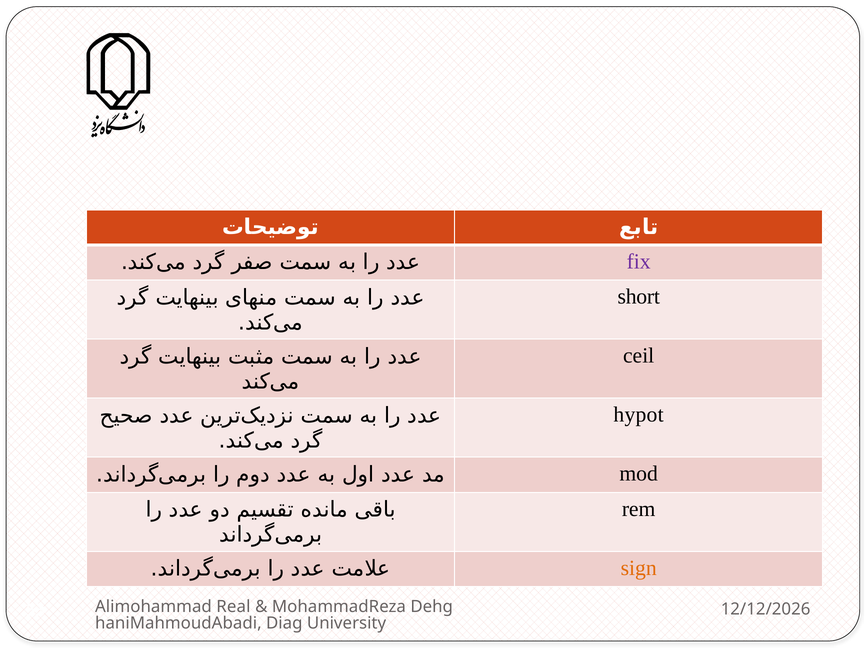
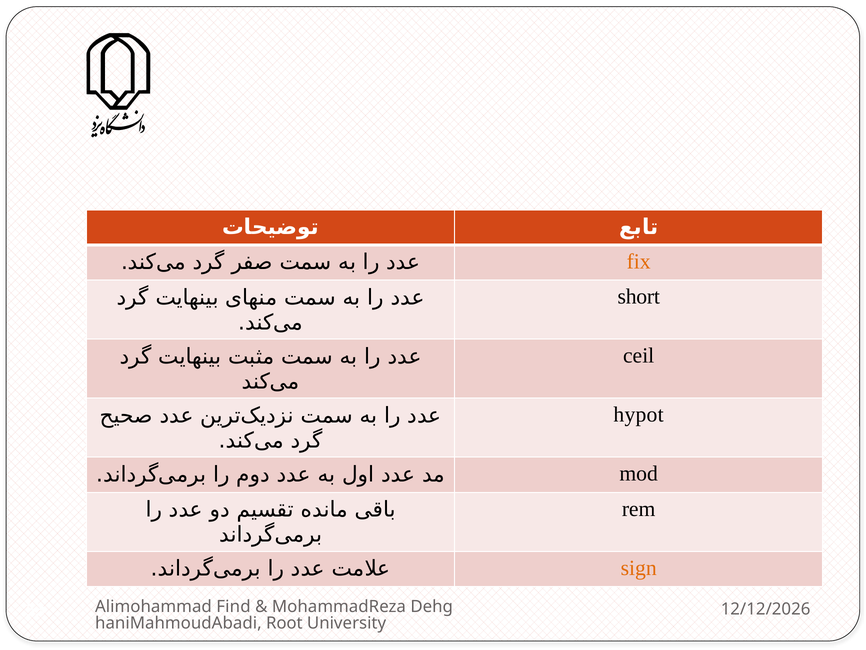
fix colour: purple -> orange
Real: Real -> Find
Diag: Diag -> Root
